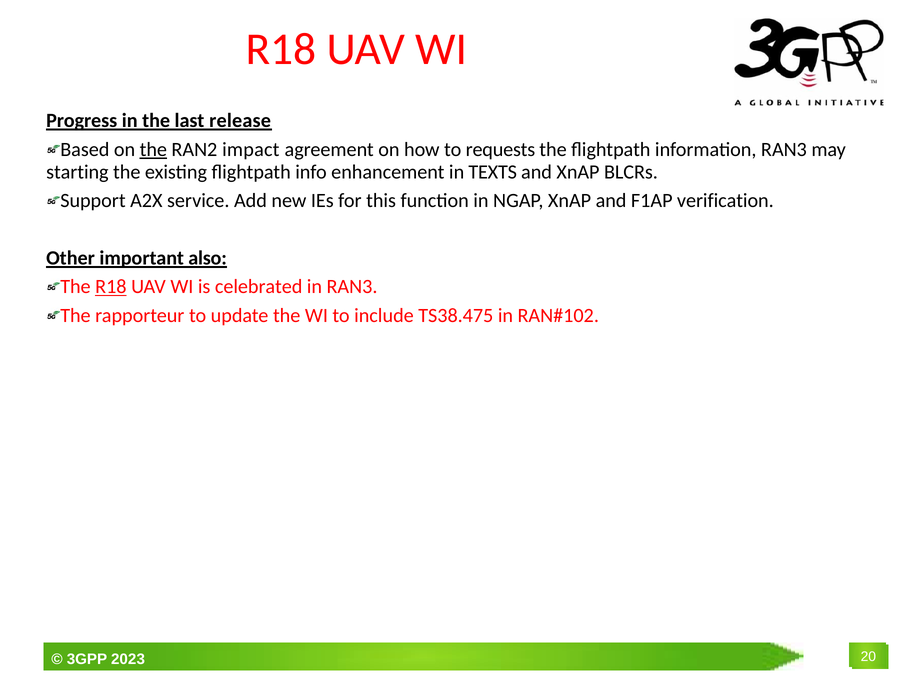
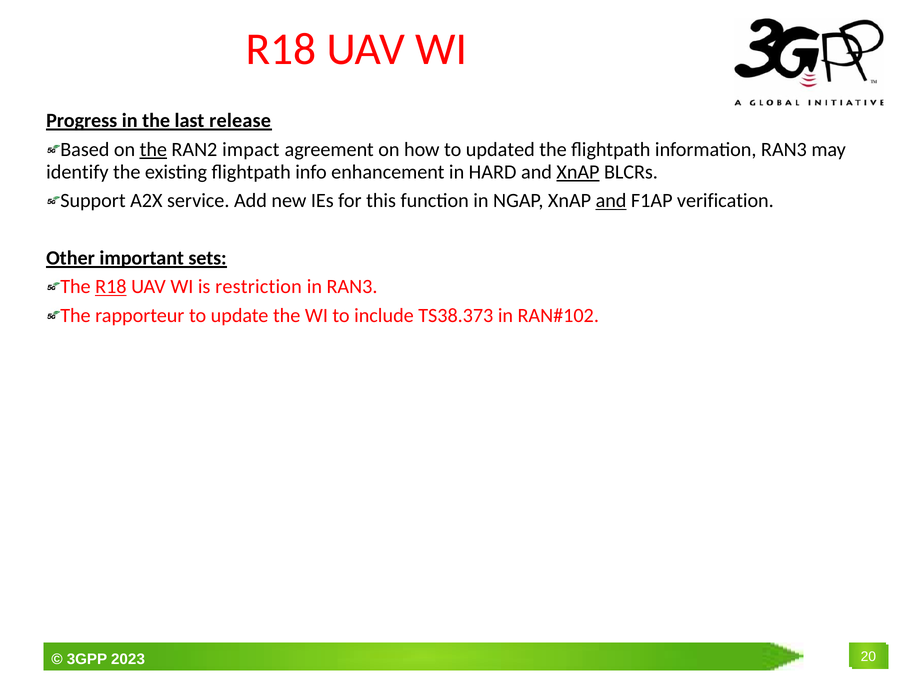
requests: requests -> updated
starting: starting -> identify
TEXTS: TEXTS -> HARD
XnAP at (578, 172) underline: none -> present
and at (611, 201) underline: none -> present
also: also -> sets
celebrated: celebrated -> restriction
TS38.475: TS38.475 -> TS38.373
